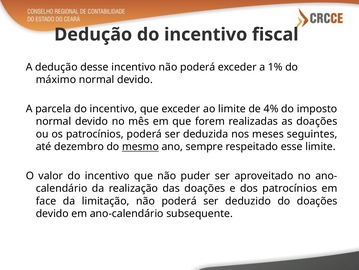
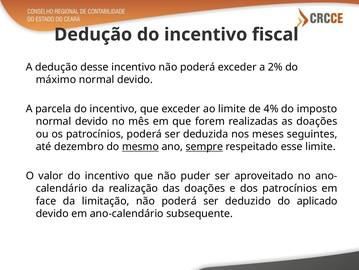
1%: 1% -> 2%
sempre underline: none -> present
do doações: doações -> aplicado
